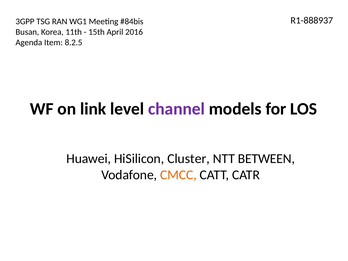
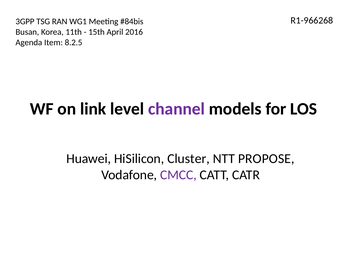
R1-888937: R1-888937 -> R1-966268
BETWEEN: BETWEEN -> PROPOSE
CMCC colour: orange -> purple
